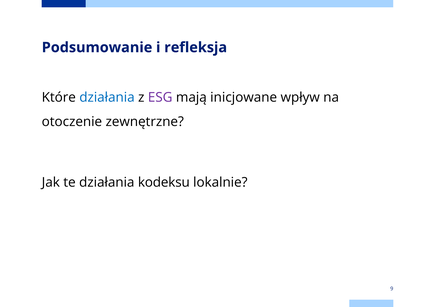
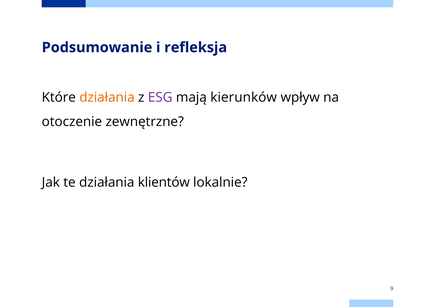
działania at (107, 98) colour: blue -> orange
inicjowane: inicjowane -> kierunków
kodeksu: kodeksu -> klientów
